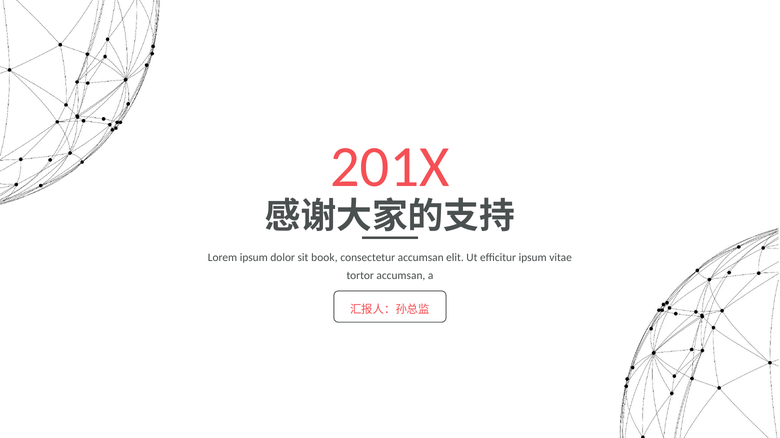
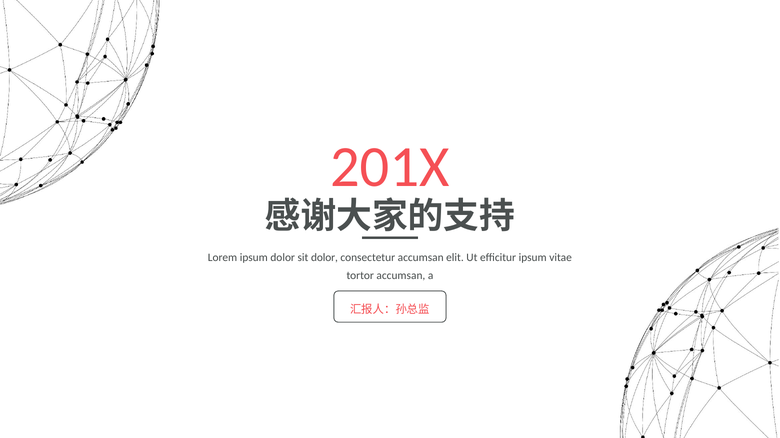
sit book: book -> dolor
